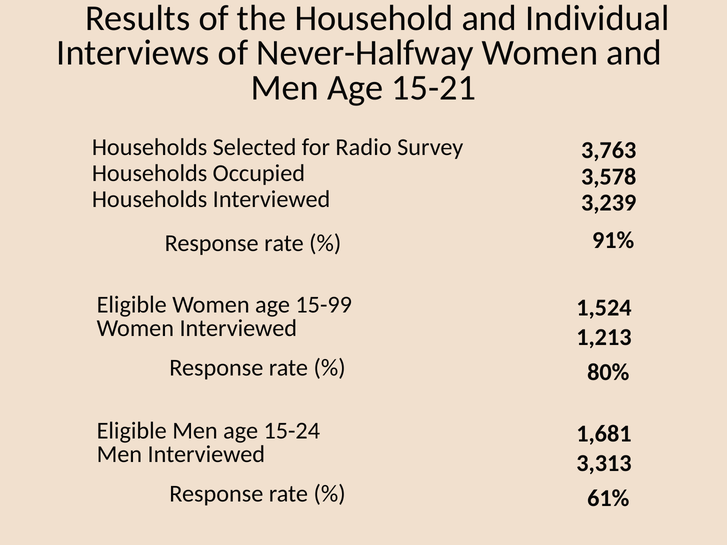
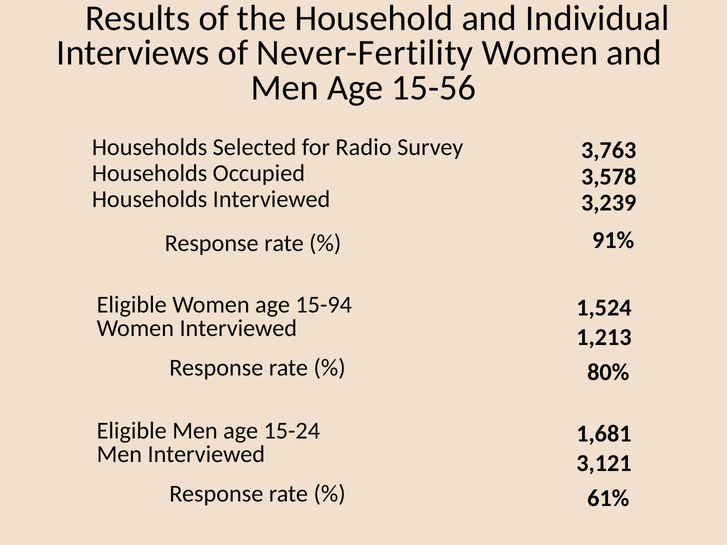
Never-Halfway: Never-Halfway -> Never-Fertility
15-21: 15-21 -> 15-56
15-99: 15-99 -> 15-94
3,313: 3,313 -> 3,121
